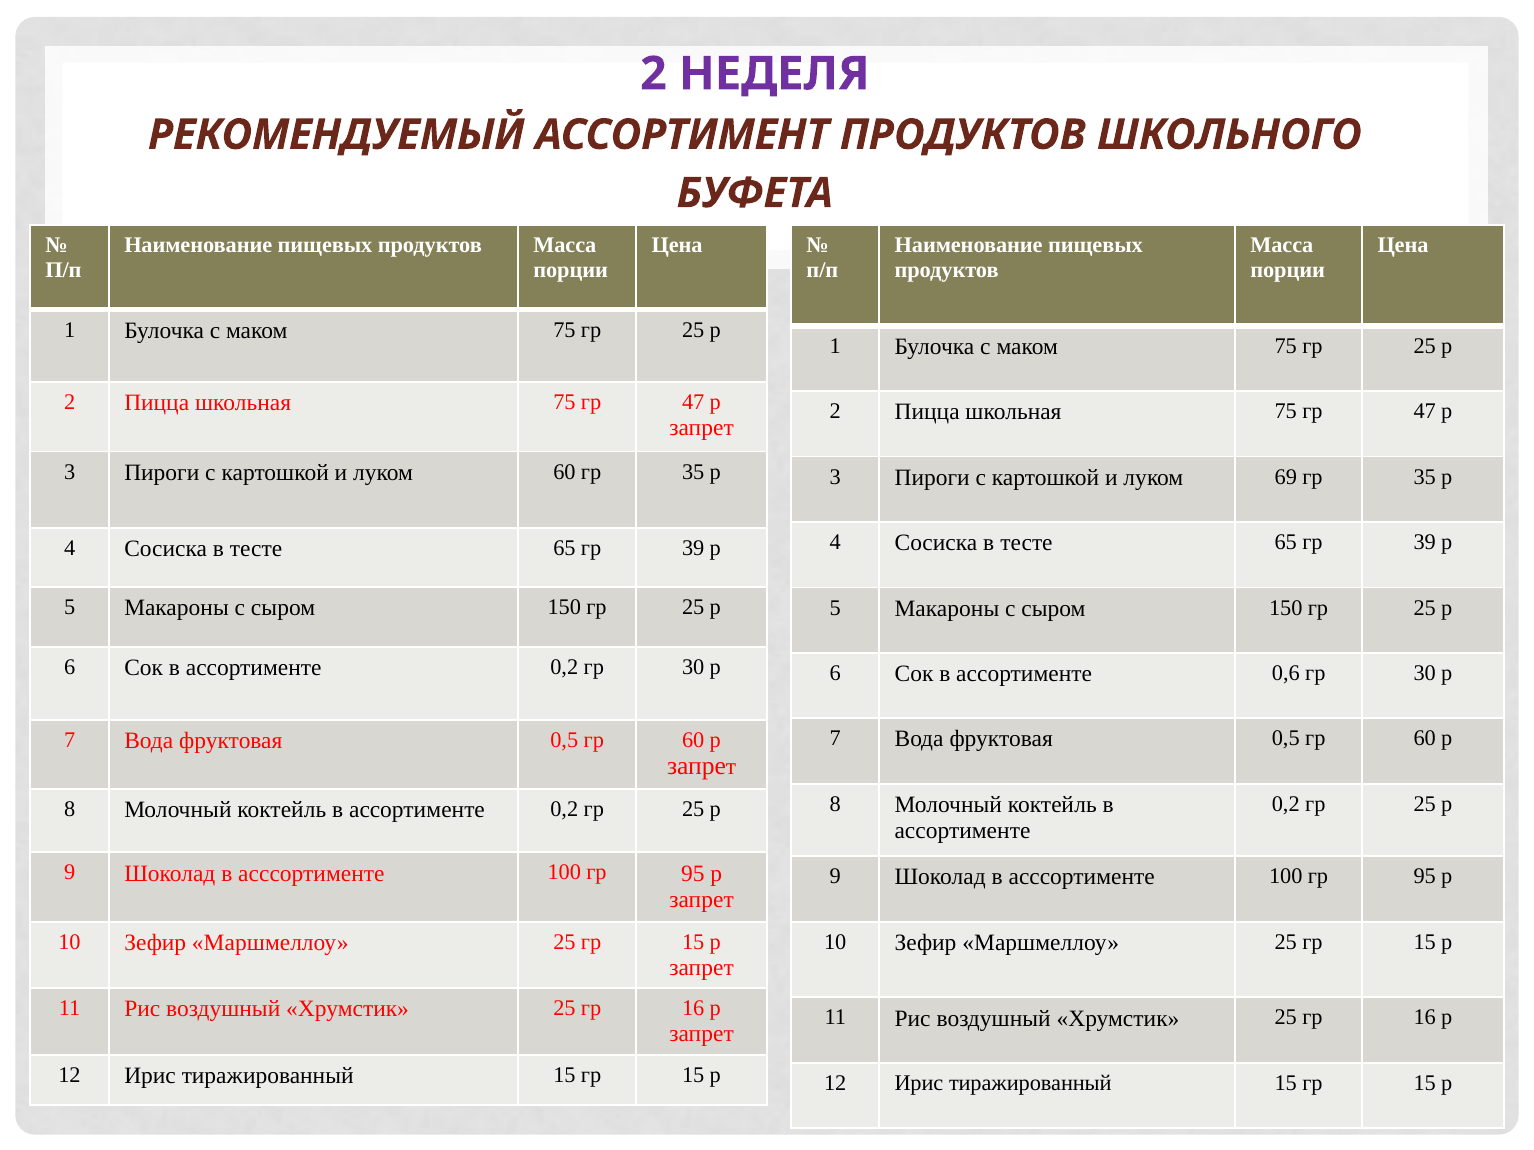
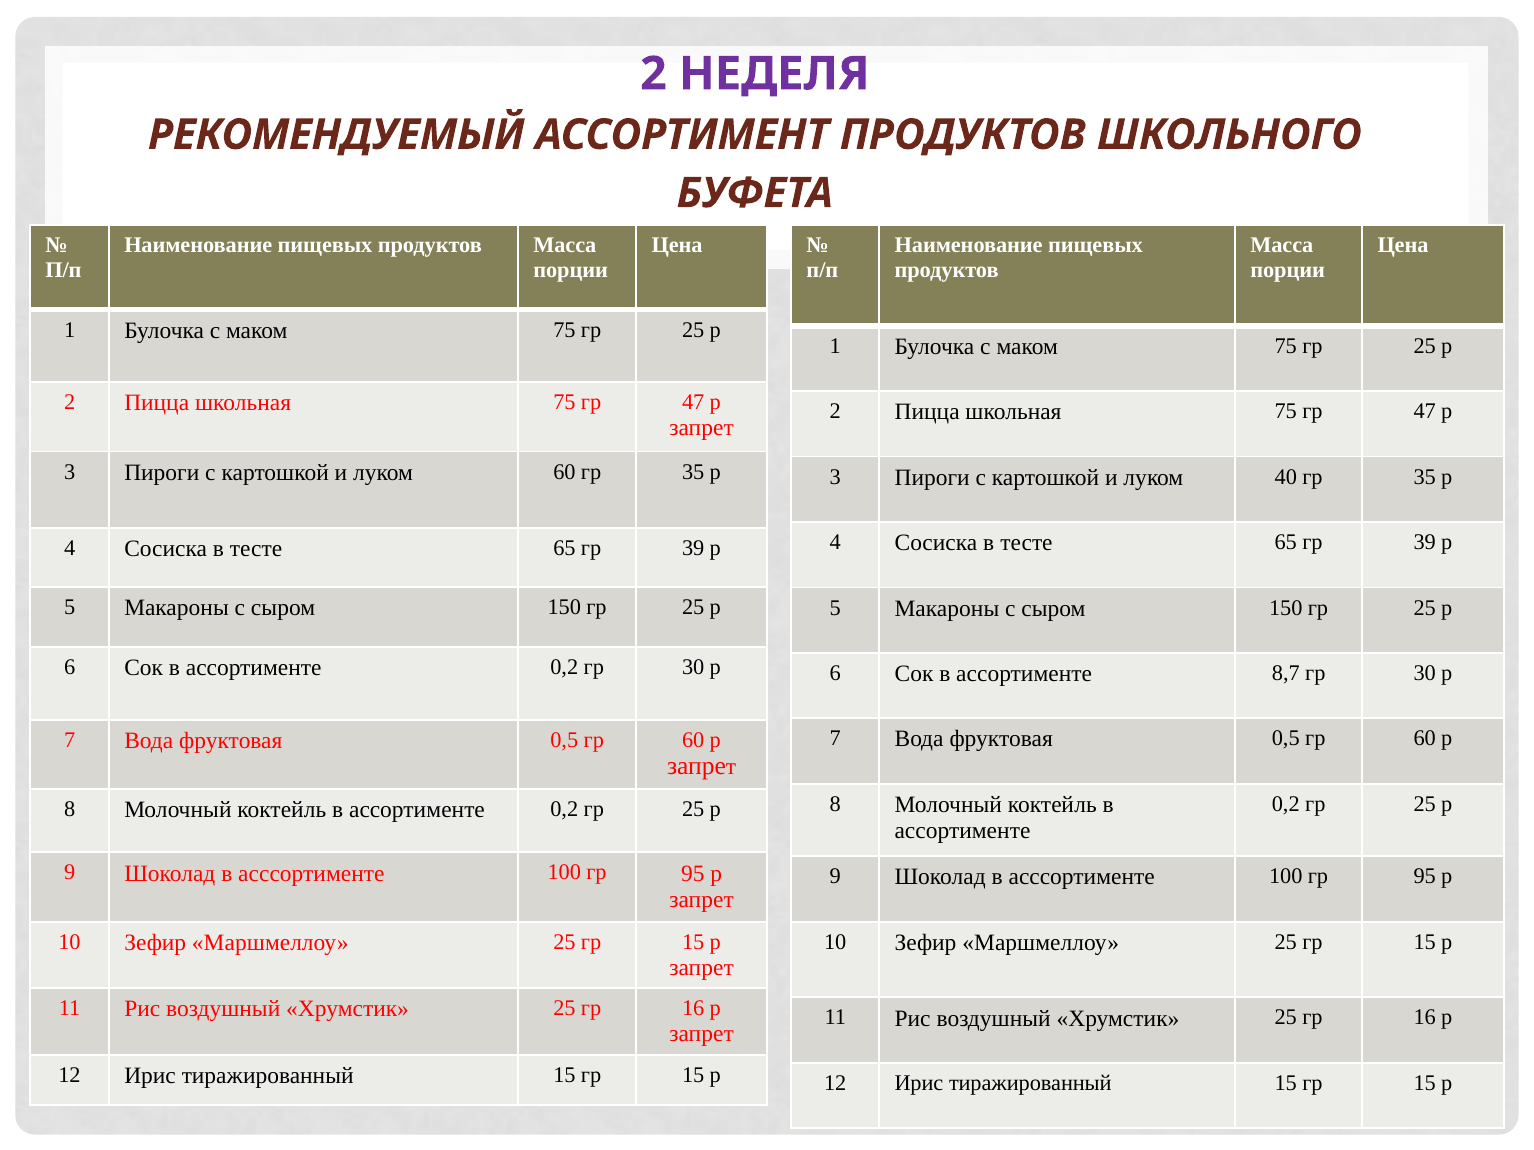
69: 69 -> 40
0,6: 0,6 -> 8,7
